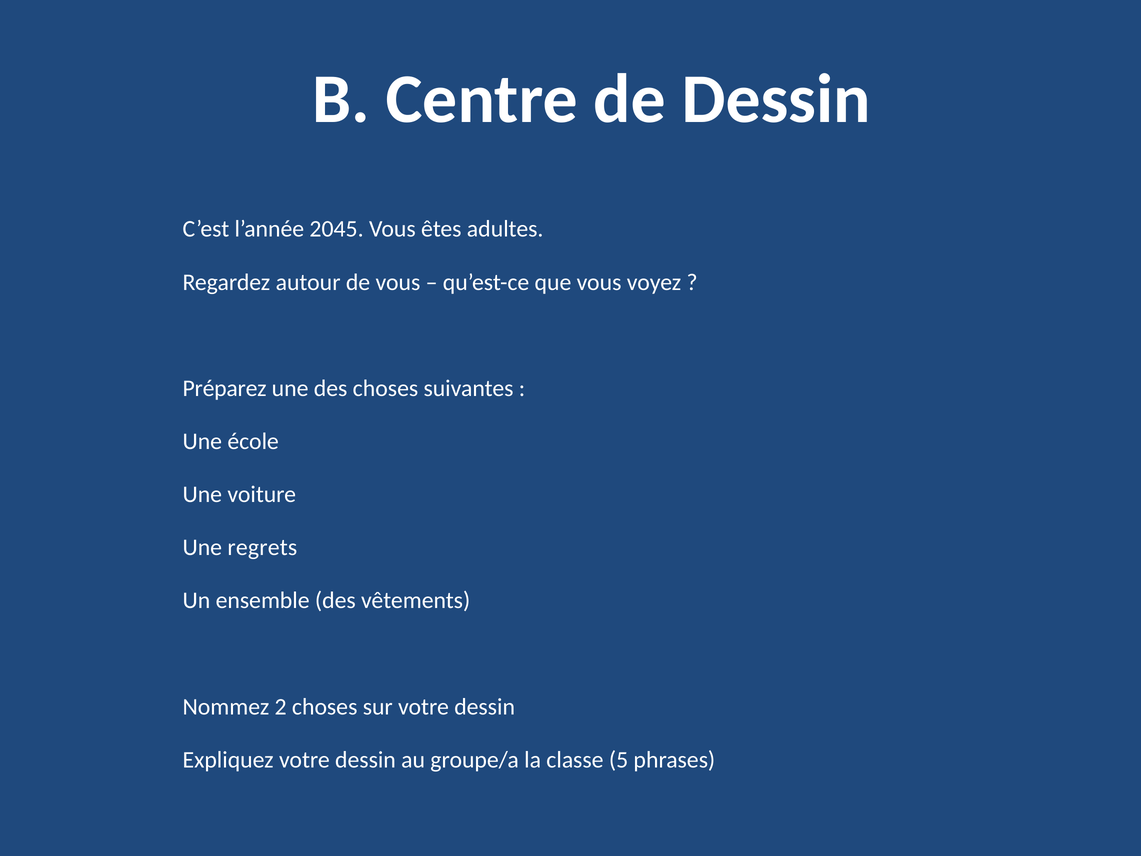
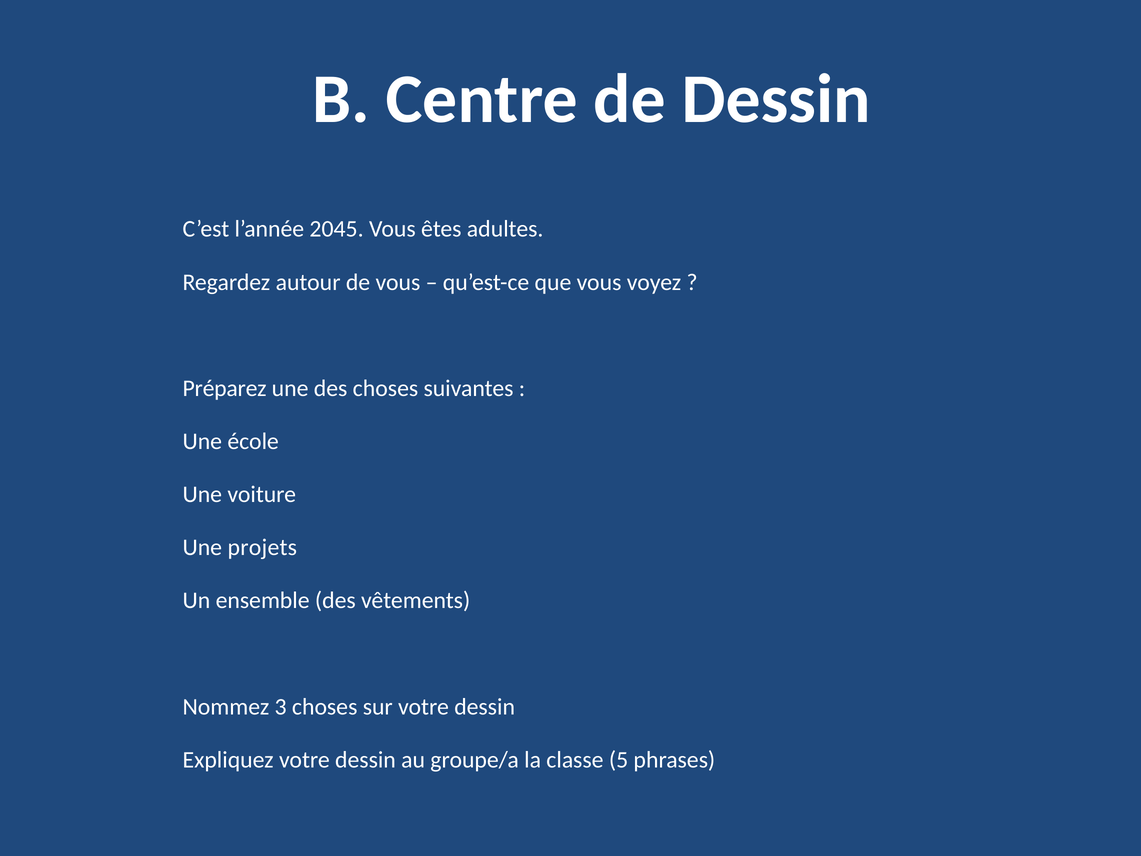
regrets: regrets -> projets
2: 2 -> 3
